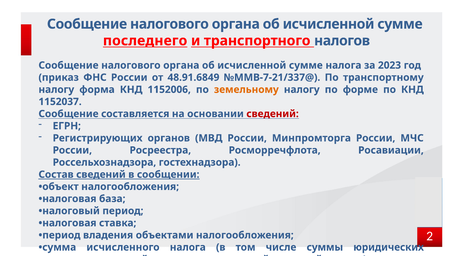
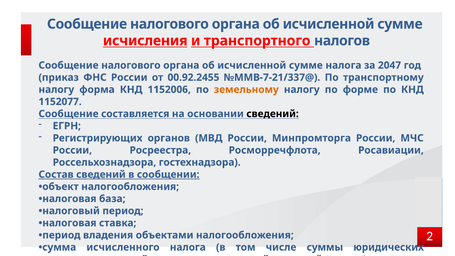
последнего: последнего -> исчисления
2023: 2023 -> 2047
48.91.6849: 48.91.6849 -> 00.92.2455
1152037: 1152037 -> 1152077
сведений at (273, 114) colour: red -> black
